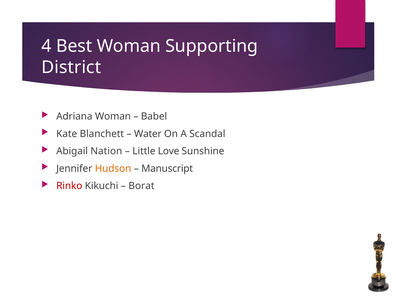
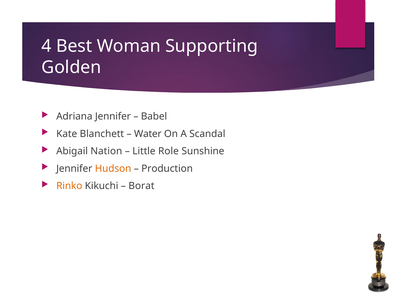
District: District -> Golden
Adriana Woman: Woman -> Jennifer
Love: Love -> Role
Manuscript: Manuscript -> Production
Rinko colour: red -> orange
